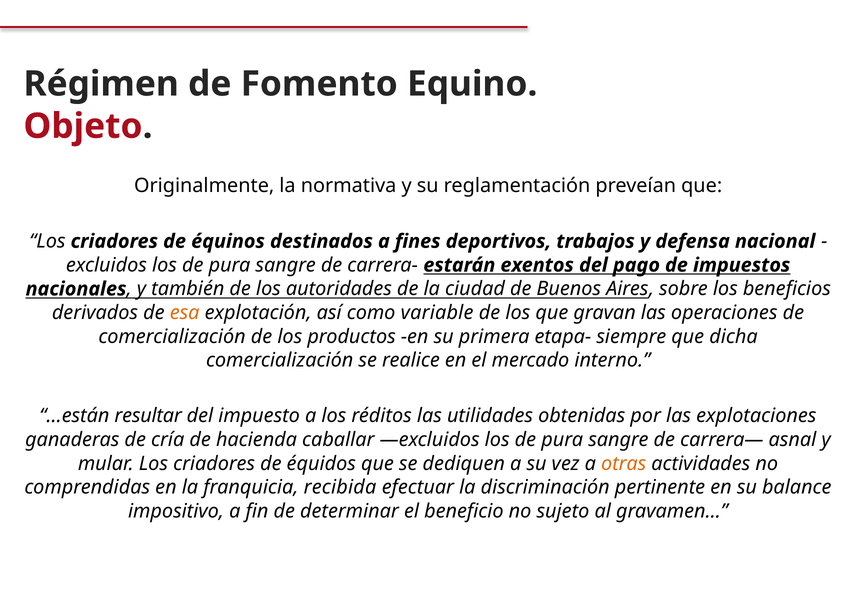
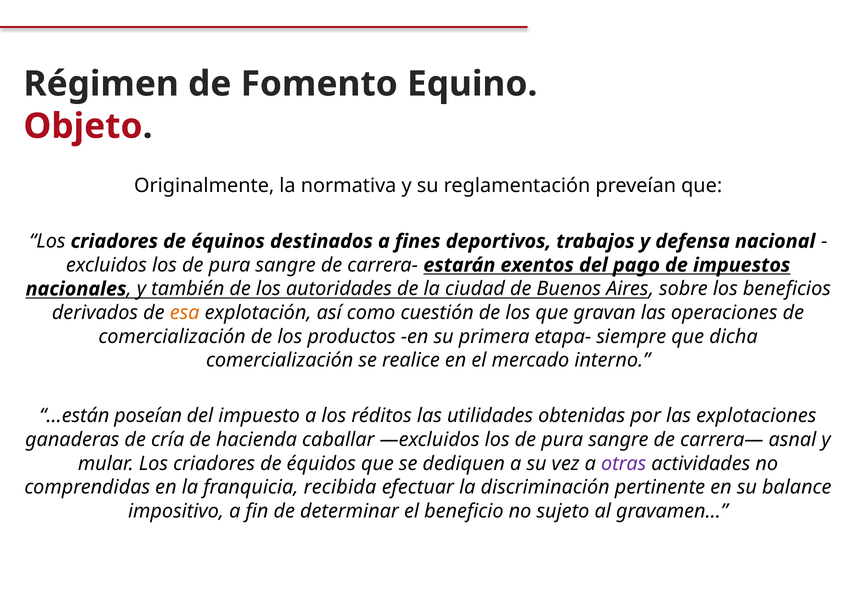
variable: variable -> cuestión
resultar: resultar -> poseían
otras colour: orange -> purple
